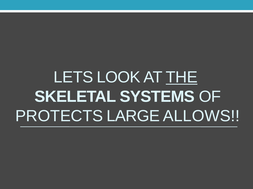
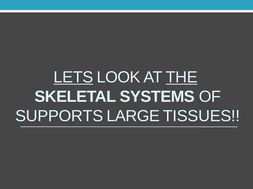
LETS underline: none -> present
PROTECTS: PROTECTS -> SUPPORTS
ALLOWS: ALLOWS -> TISSUES
